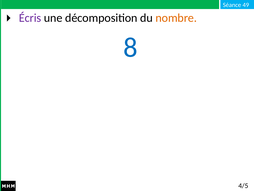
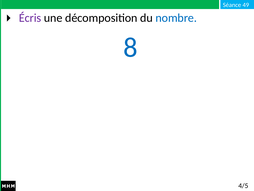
nombre colour: orange -> blue
